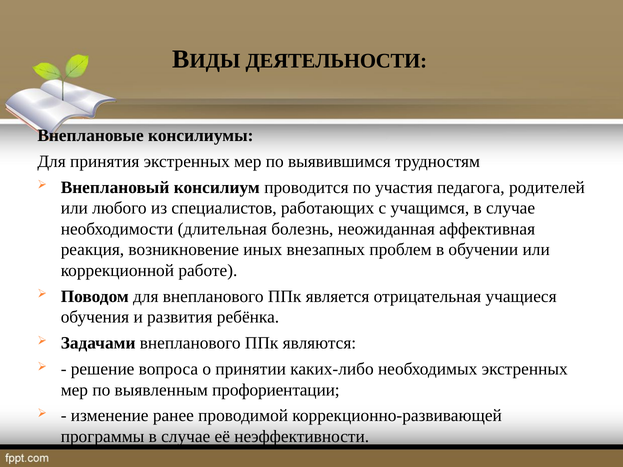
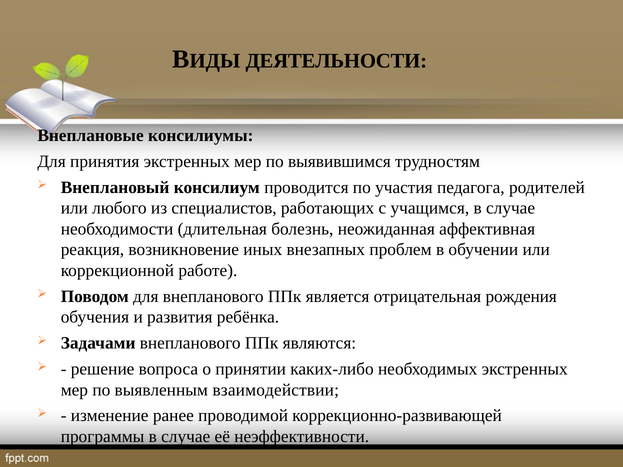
учащиеся: учащиеся -> рождения
профориентации: профориентации -> взаимодействии
